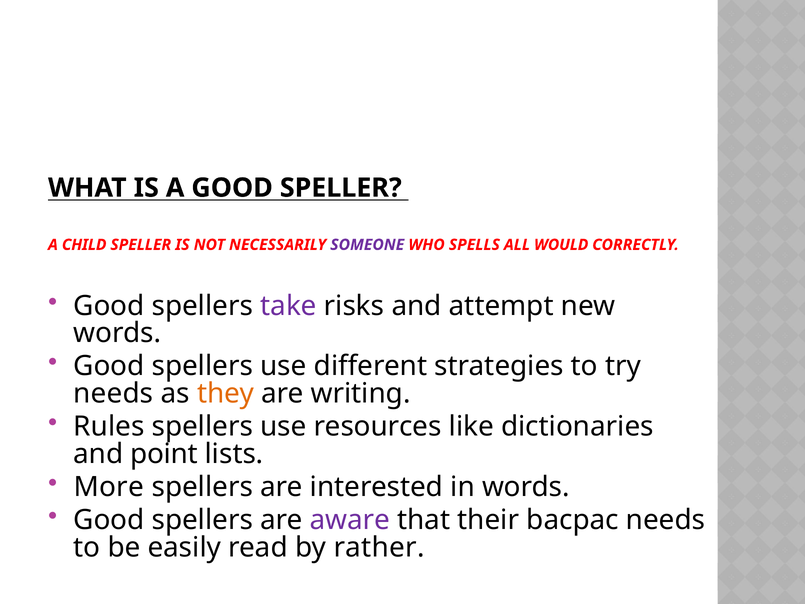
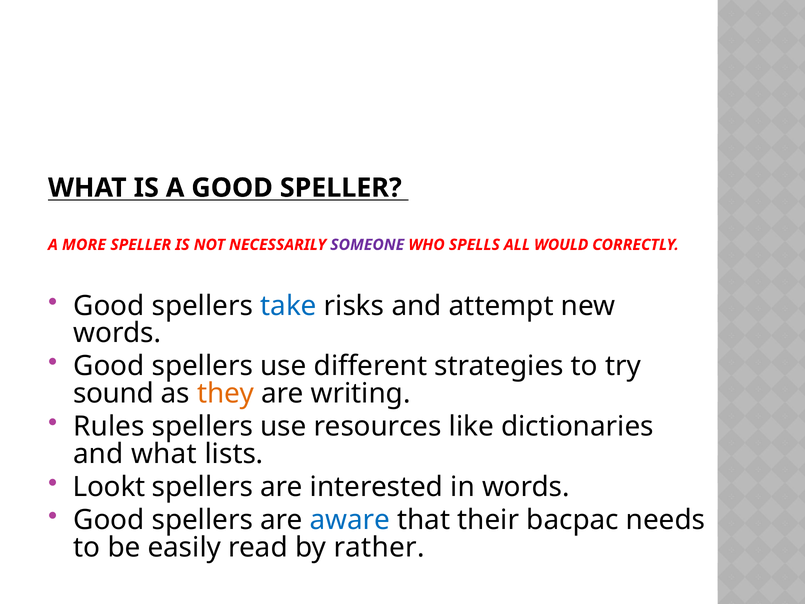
CHILD: CHILD -> MORE
take colour: purple -> blue
needs at (113, 393): needs -> sound
and point: point -> what
More: More -> Lookt
aware colour: purple -> blue
